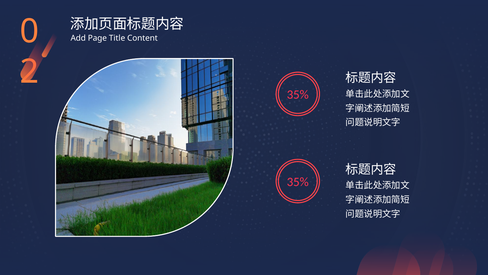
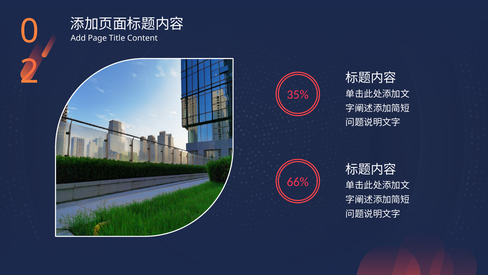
35% at (298, 181): 35% -> 66%
